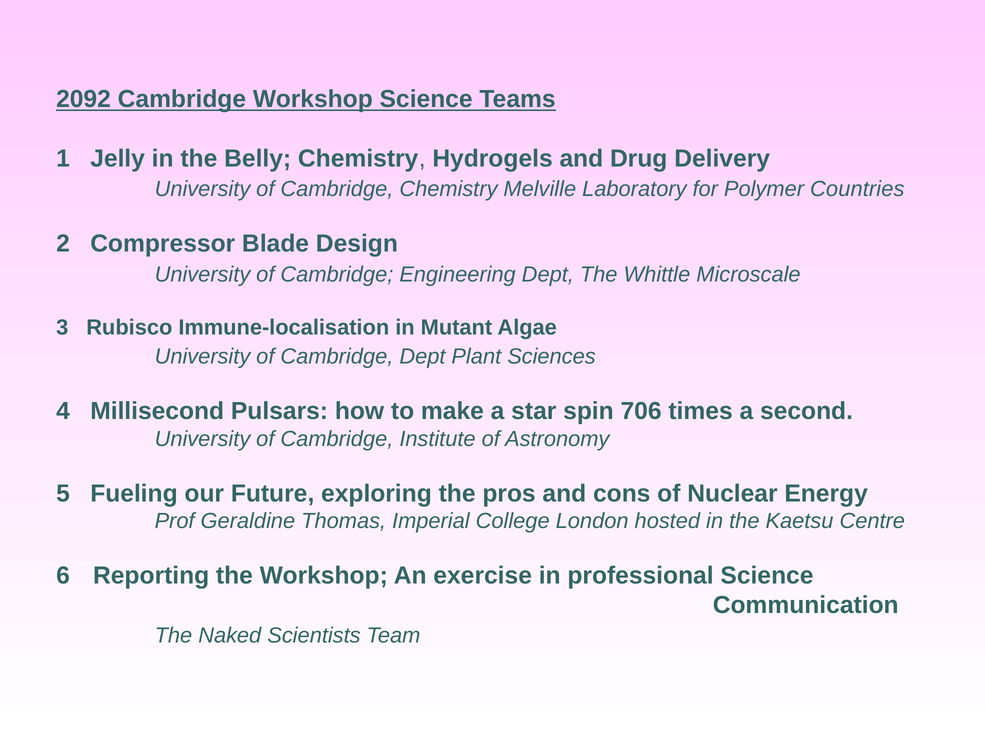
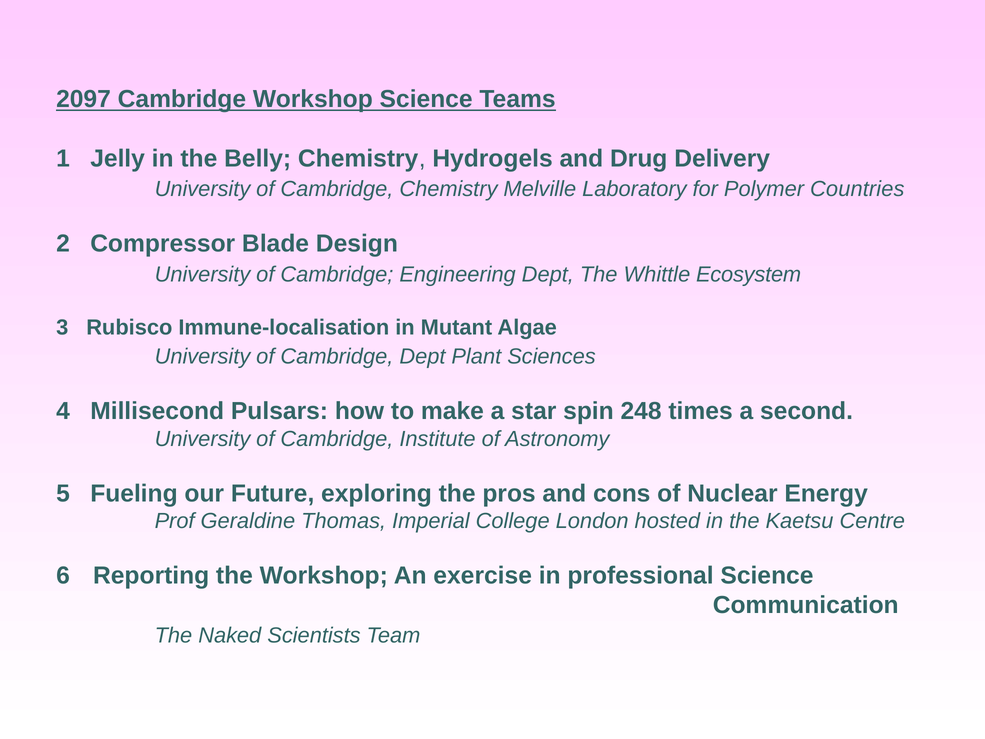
2092: 2092 -> 2097
Microscale: Microscale -> Ecosystem
706: 706 -> 248
